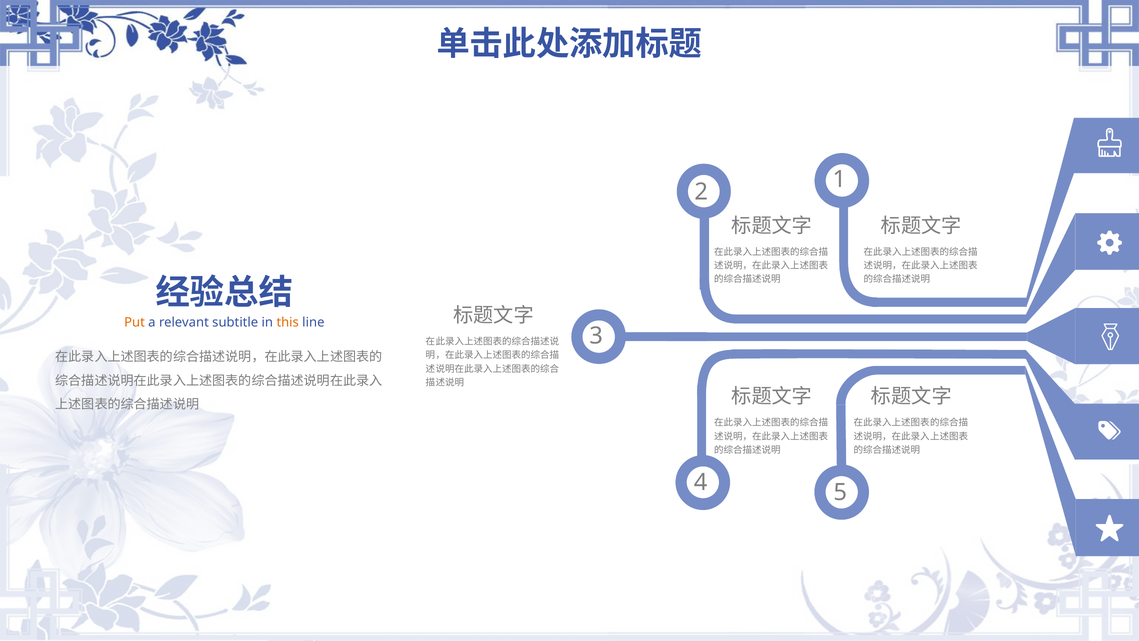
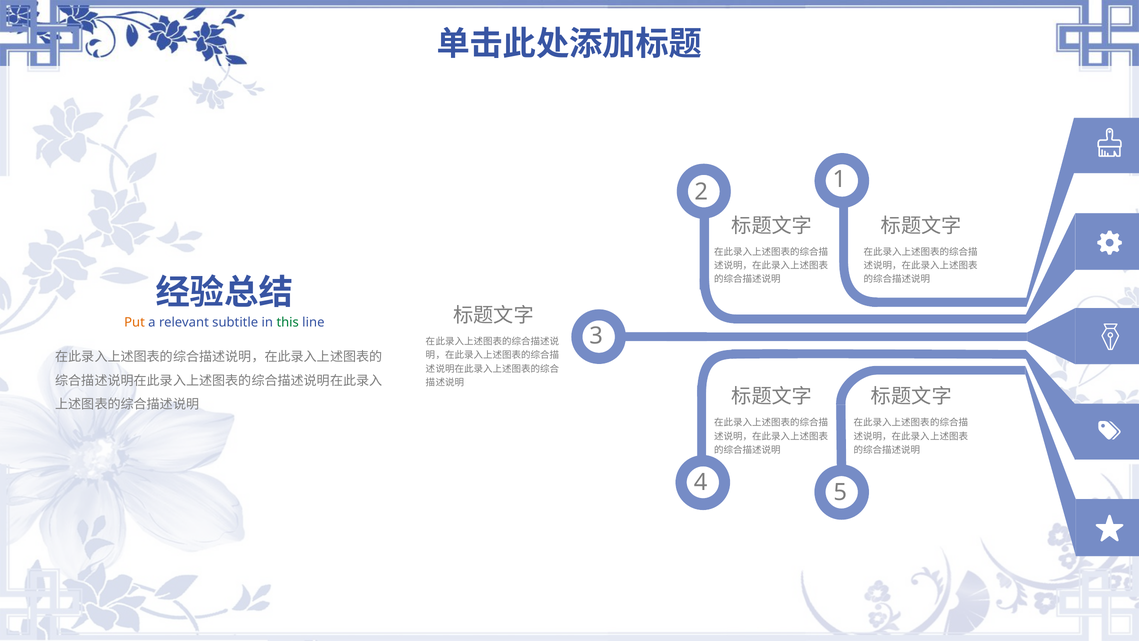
this colour: orange -> green
